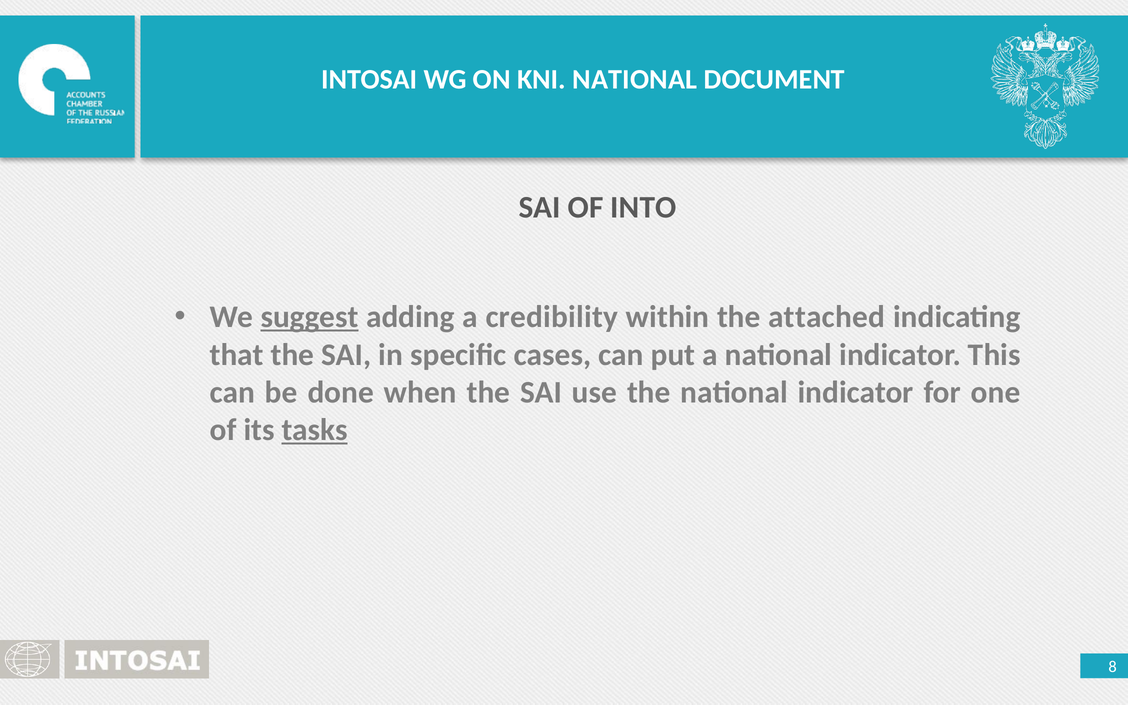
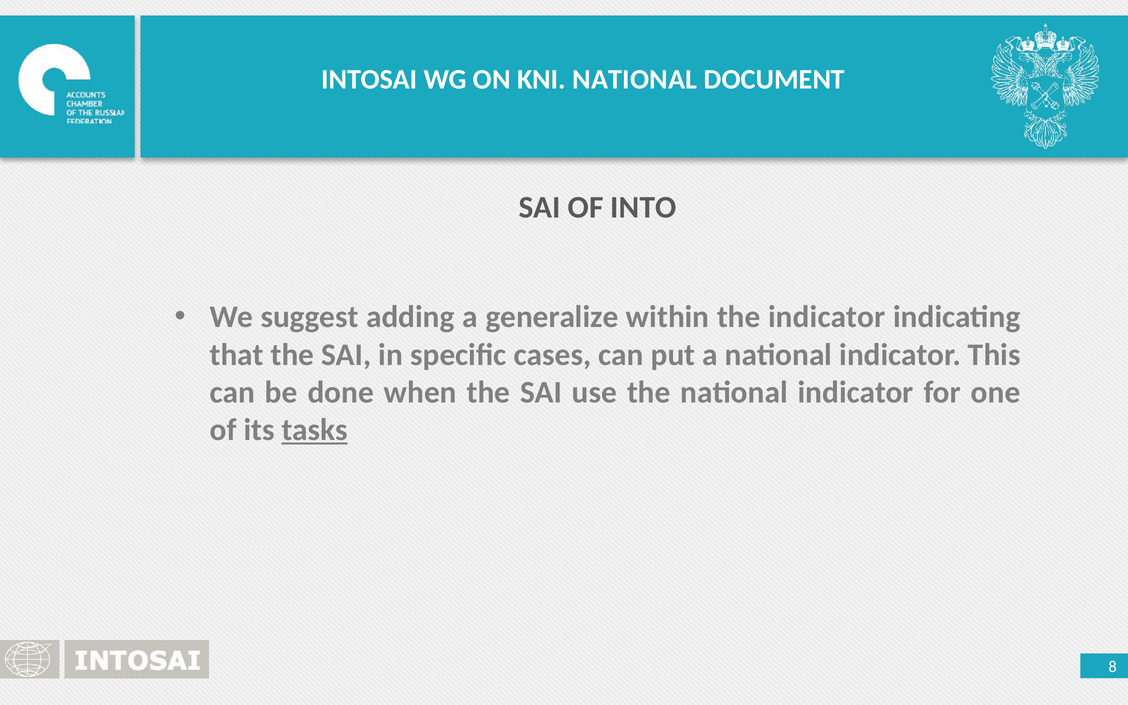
suggest underline: present -> none
credibility: credibility -> generalize
the attached: attached -> indicator
